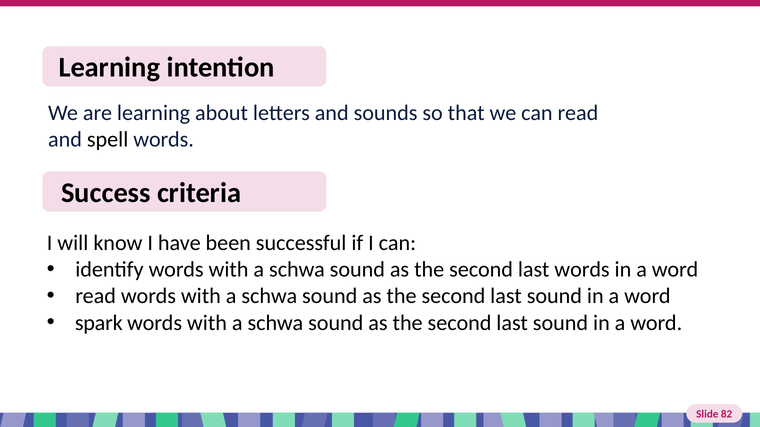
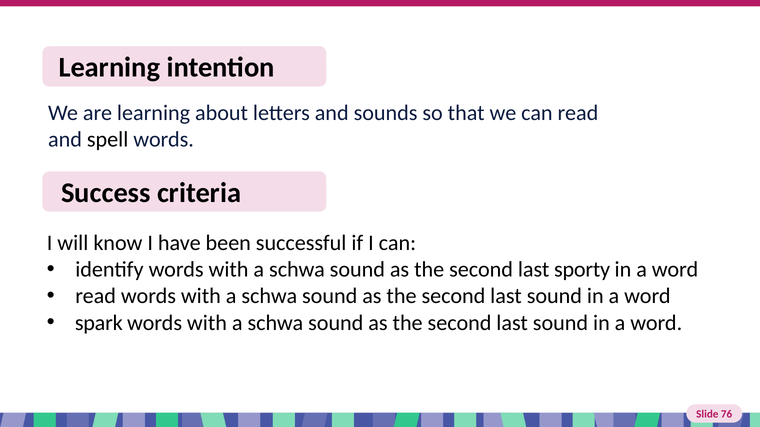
last words: words -> sporty
82: 82 -> 76
